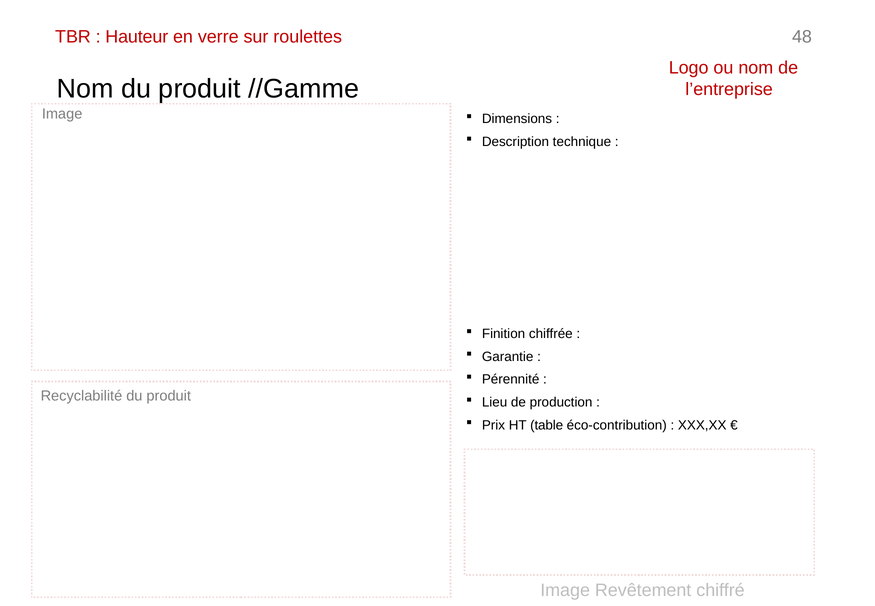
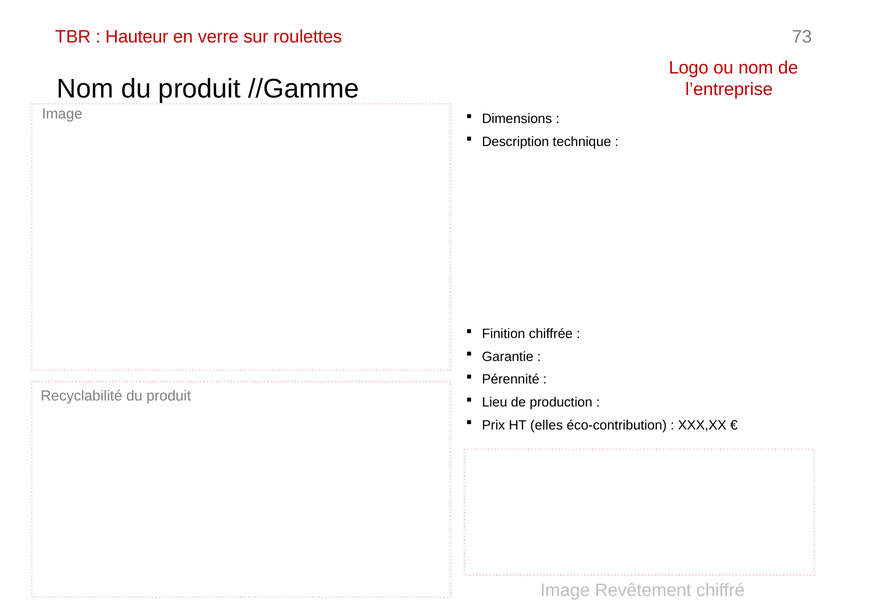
48: 48 -> 73
table: table -> elles
